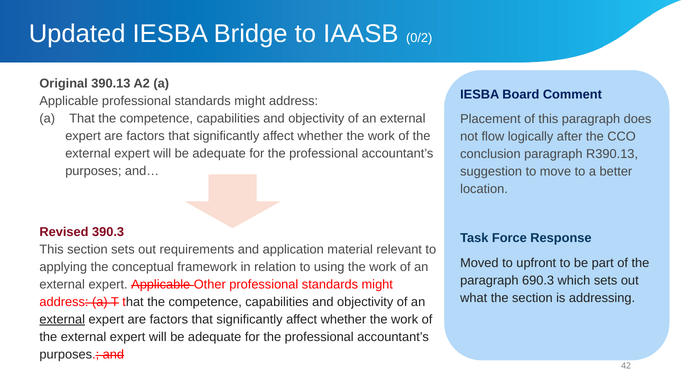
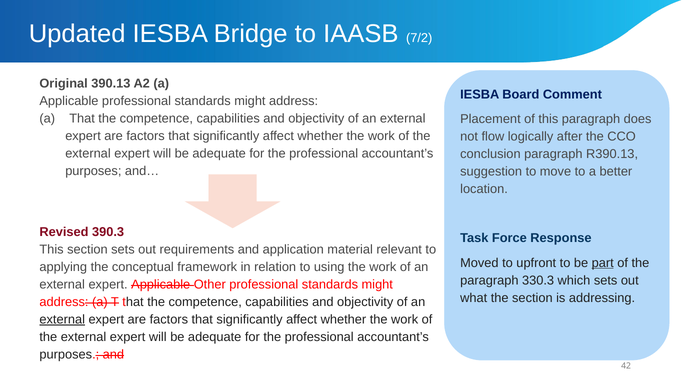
0/2: 0/2 -> 7/2
part underline: none -> present
690.3: 690.3 -> 330.3
